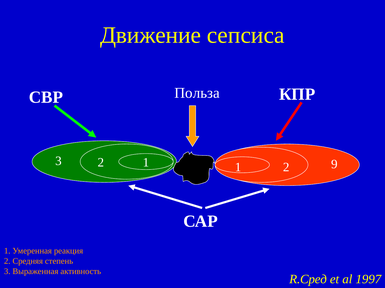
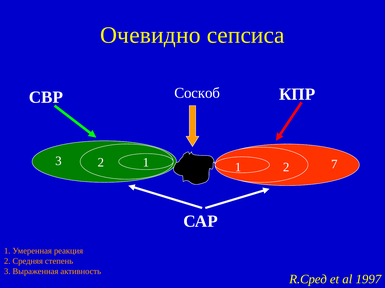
Движение: Движение -> Очевидно
Польза: Польза -> Соскоб
9: 9 -> 7
